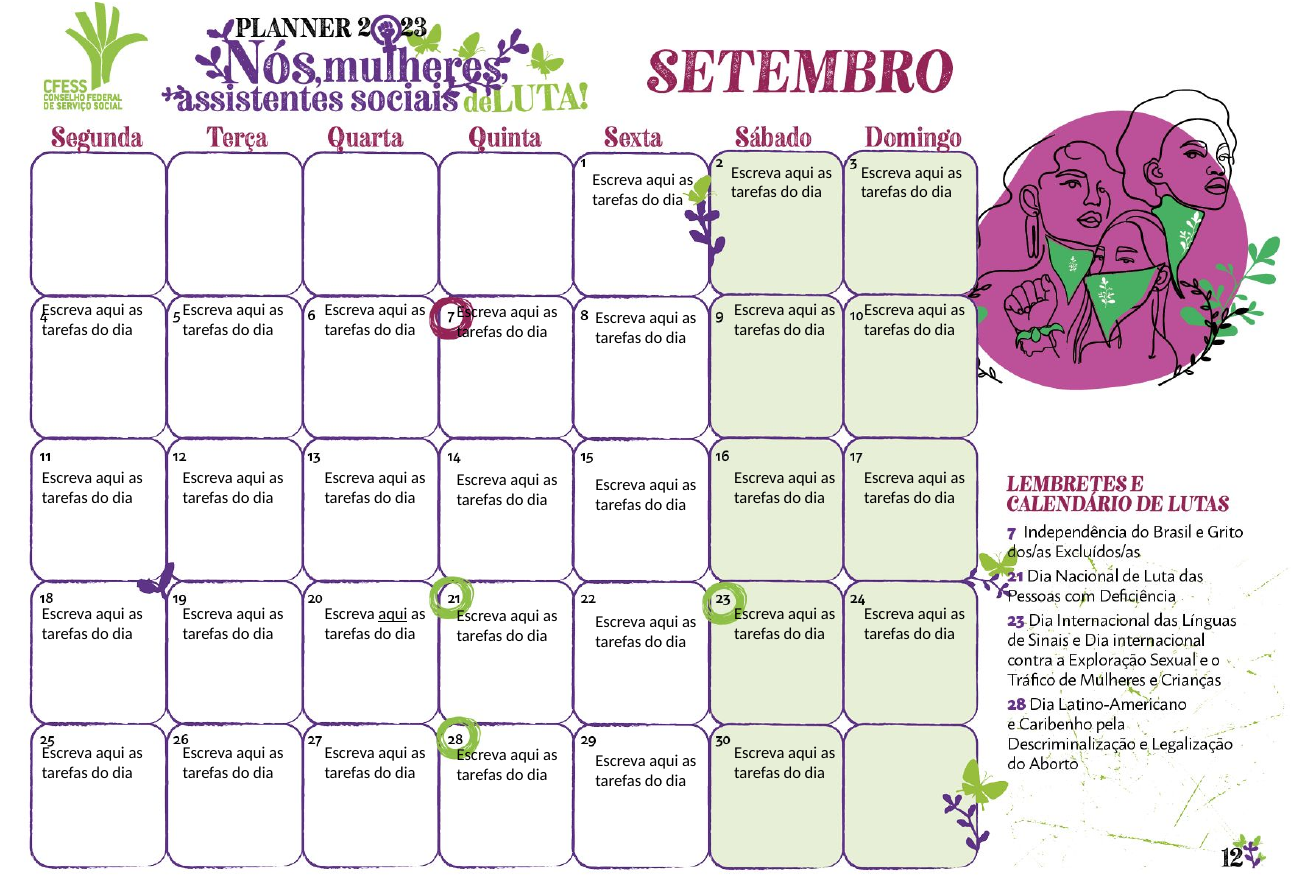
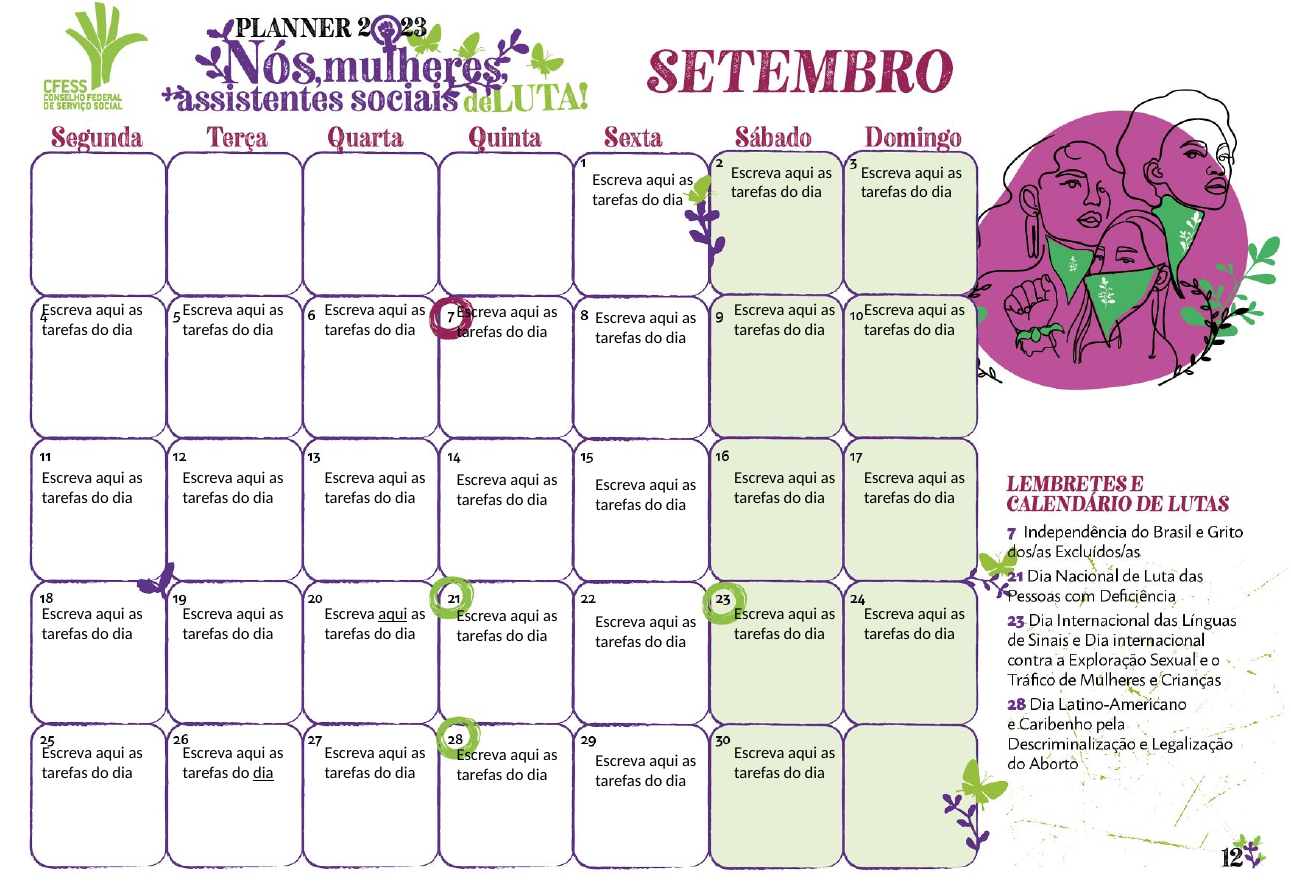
dia at (263, 773) underline: none -> present
